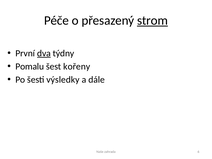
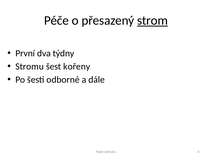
dva underline: present -> none
Pomalu: Pomalu -> Stromu
výsledky: výsledky -> odborné
